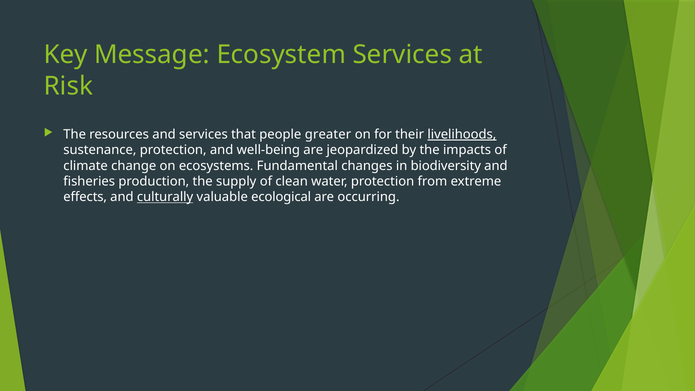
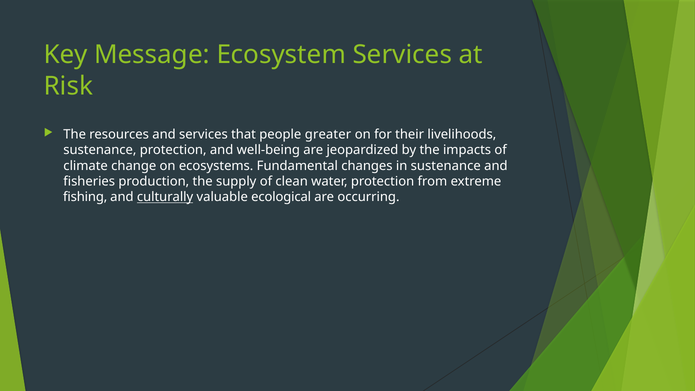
livelihoods underline: present -> none
in biodiversity: biodiversity -> sustenance
effects: effects -> fishing
